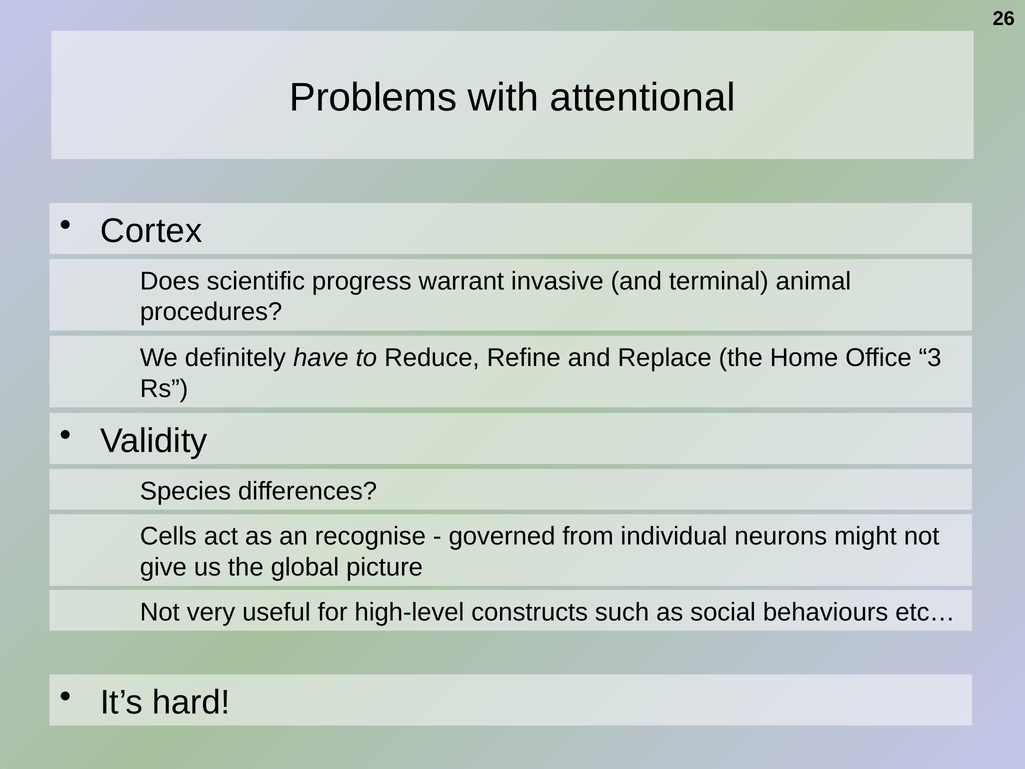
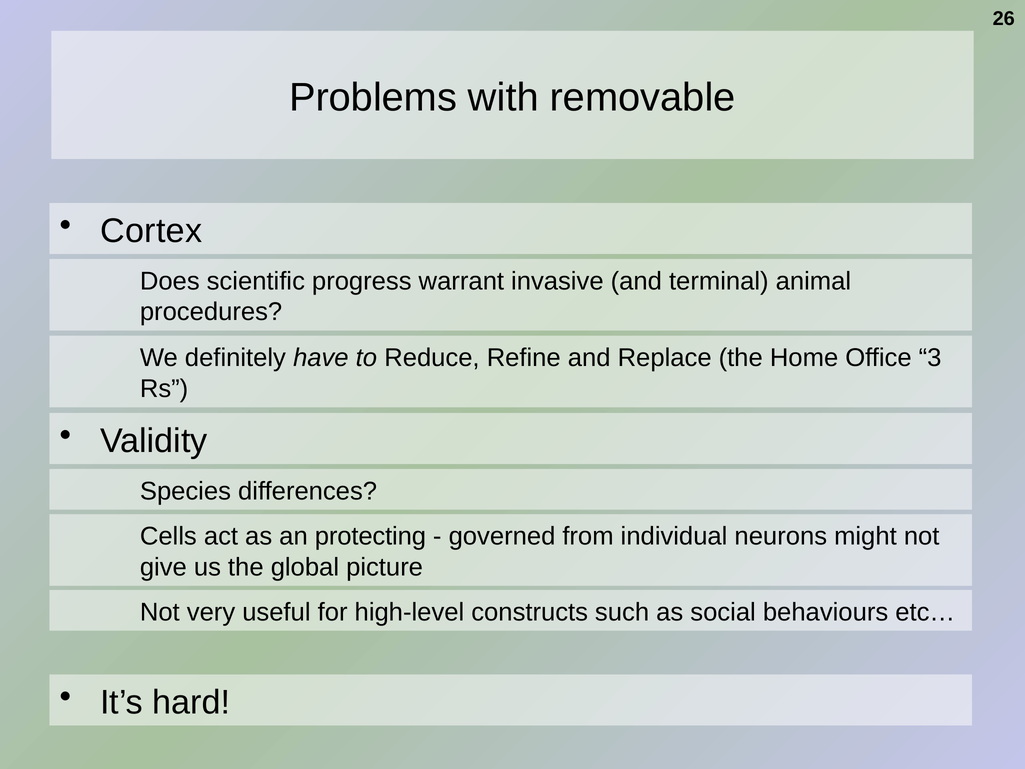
attentional: attentional -> removable
recognise: recognise -> protecting
